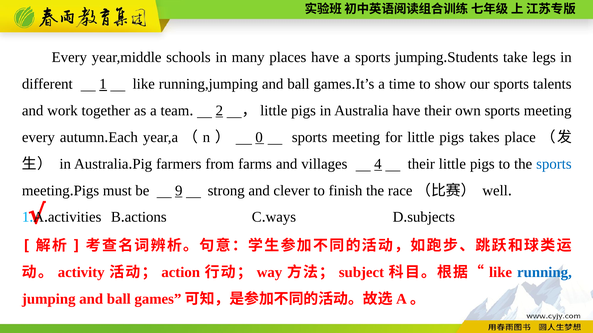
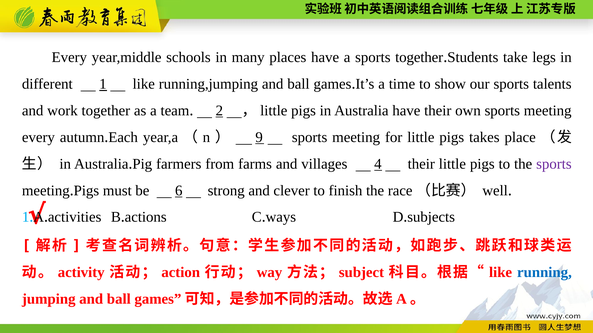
sports jumping: jumping -> together
0: 0 -> 9
sports at (554, 164) colour: blue -> purple
9: 9 -> 6
